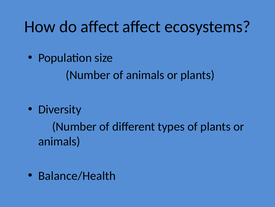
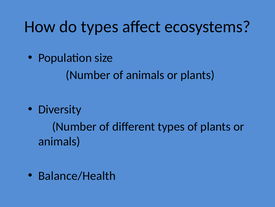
do affect: affect -> types
